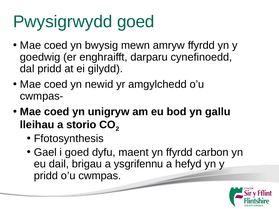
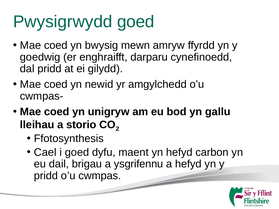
Gael: Gael -> Cael
yn ffyrdd: ffyrdd -> hefyd
